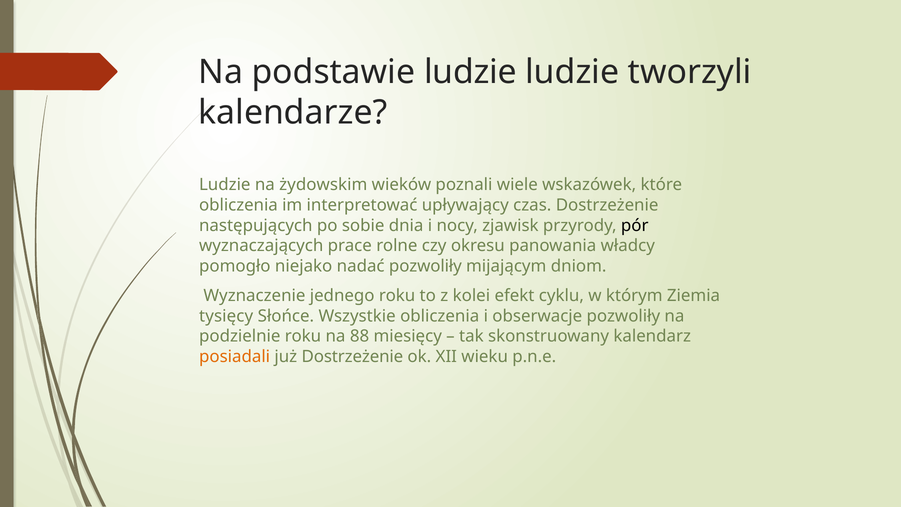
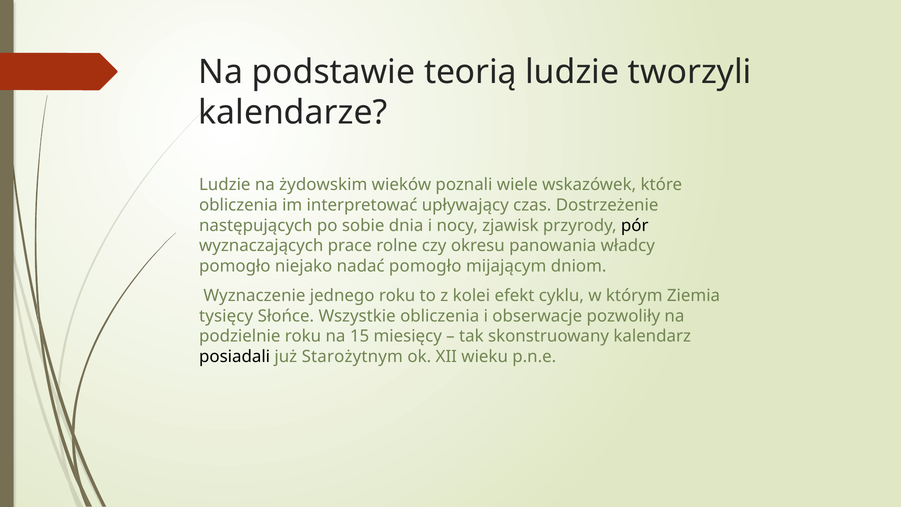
podstawie ludzie: ludzie -> teorią
nadać pozwoliły: pozwoliły -> pomogło
88: 88 -> 15
posiadali colour: orange -> black
już Dostrzeżenie: Dostrzeżenie -> Starożytnym
